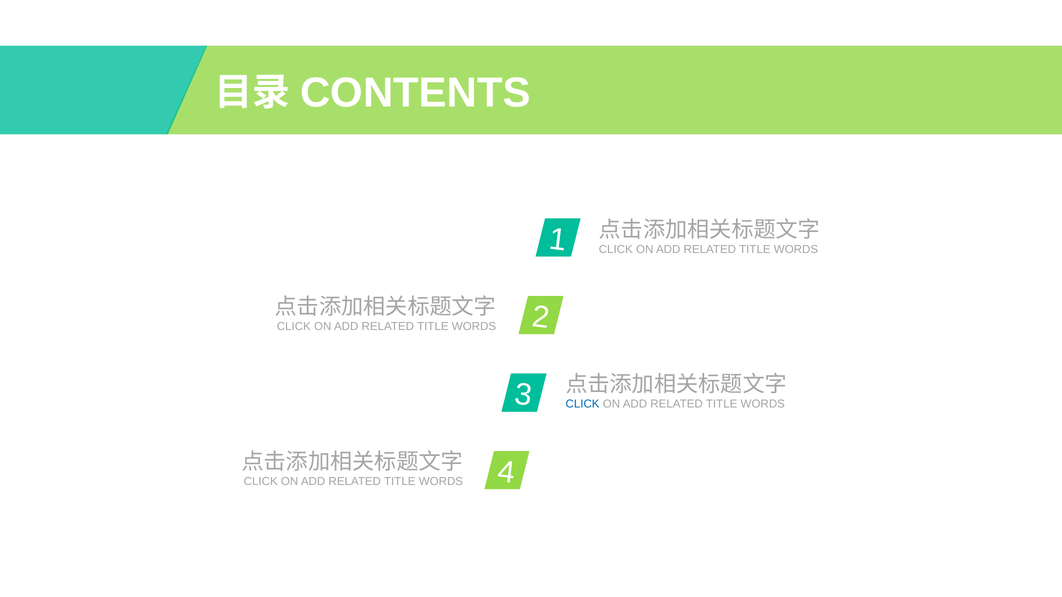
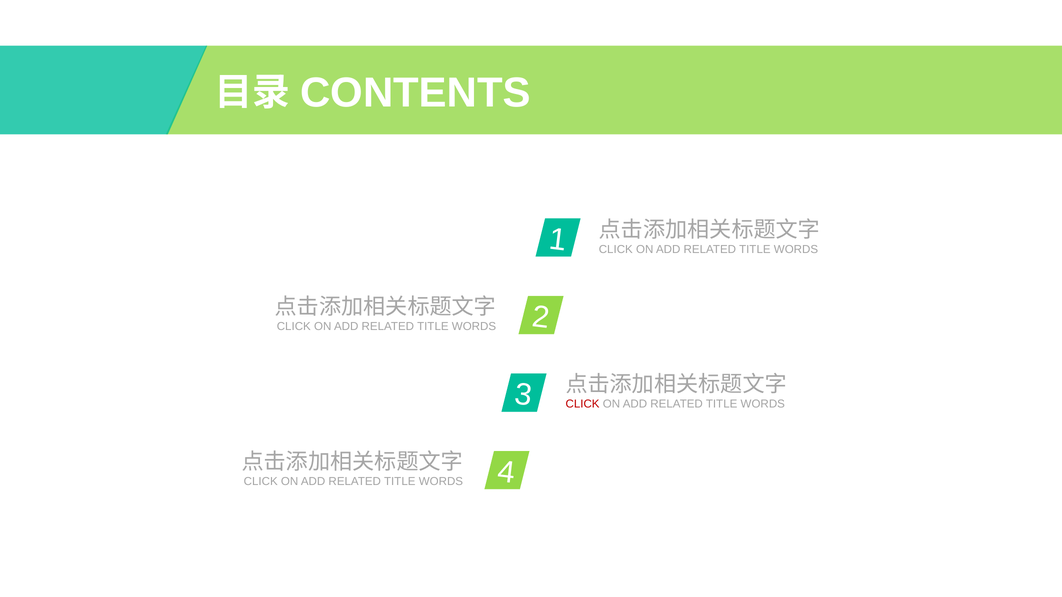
CLICK at (583, 404) colour: blue -> red
